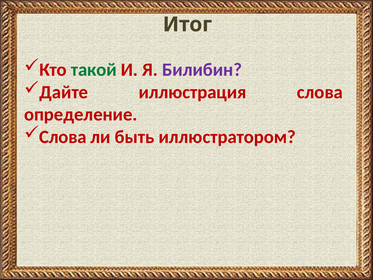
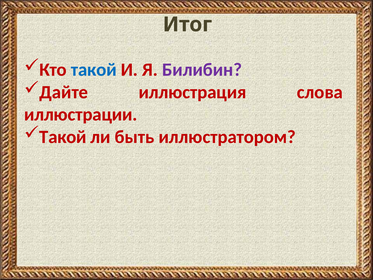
такой at (94, 70) colour: green -> blue
определение: определение -> иллюстрации
Слова at (63, 137): Слова -> Такой
